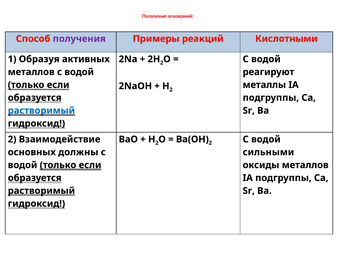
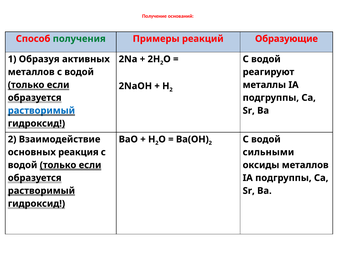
получения colour: purple -> green
Кислотными: Кислотными -> Образующие
должны: должны -> реакция
